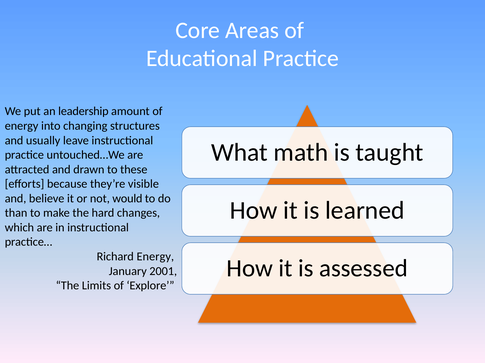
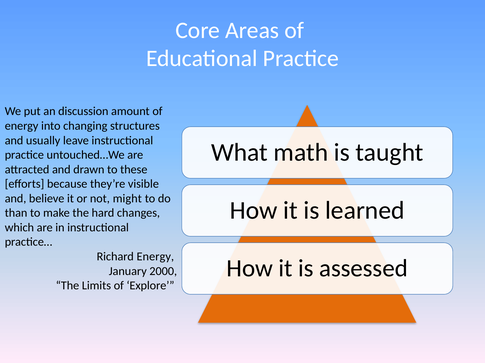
leadership: leadership -> discussion
would: would -> might
2001: 2001 -> 2000
